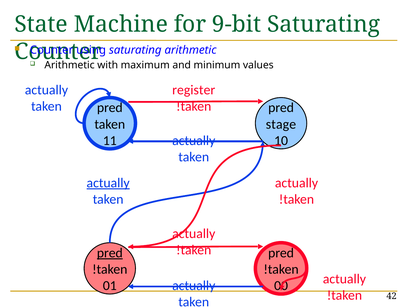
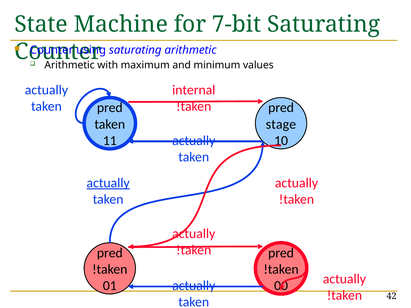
9-bit: 9-bit -> 7-bit
register: register -> internal
pred at (110, 253) underline: present -> none
